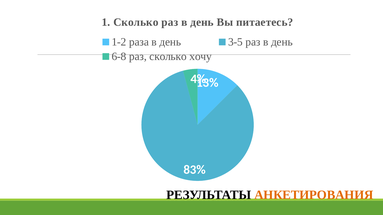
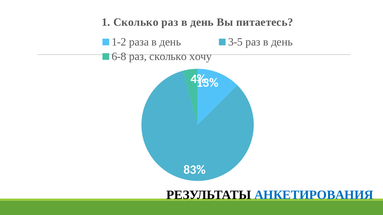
АНКЕТИРОВАНИЯ colour: orange -> blue
